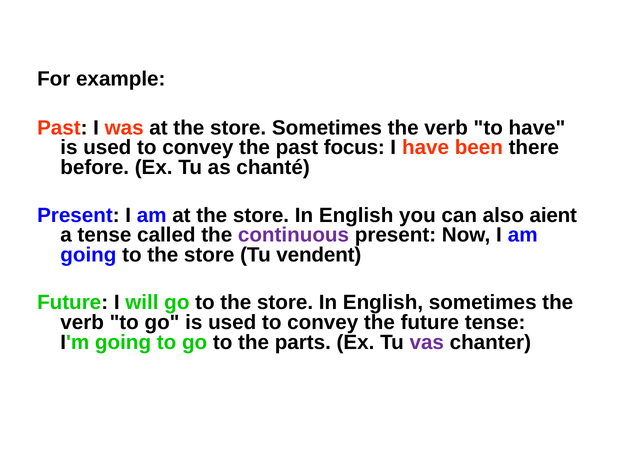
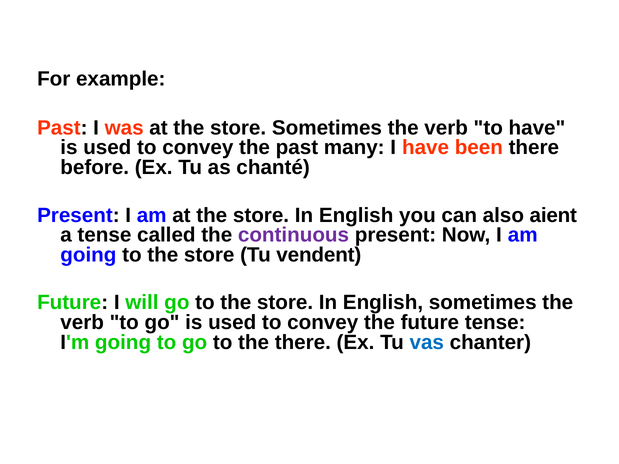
focus: focus -> many
the parts: parts -> there
vas colour: purple -> blue
